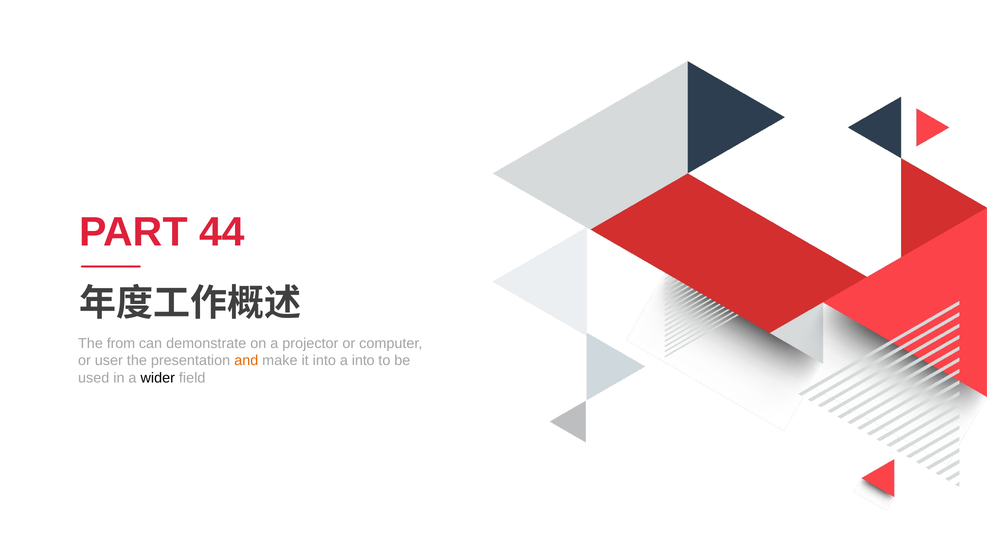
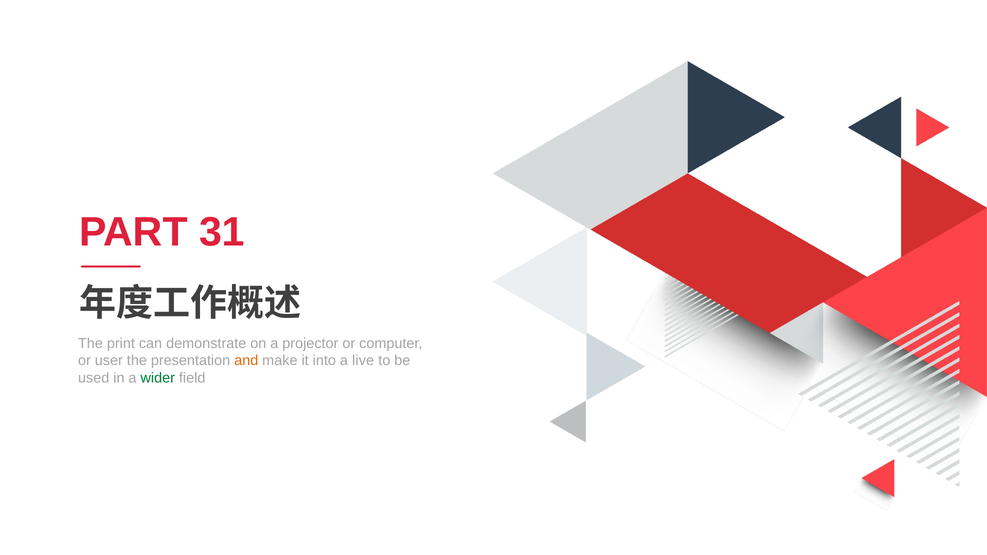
44: 44 -> 31
from: from -> print
a into: into -> live
wider colour: black -> green
